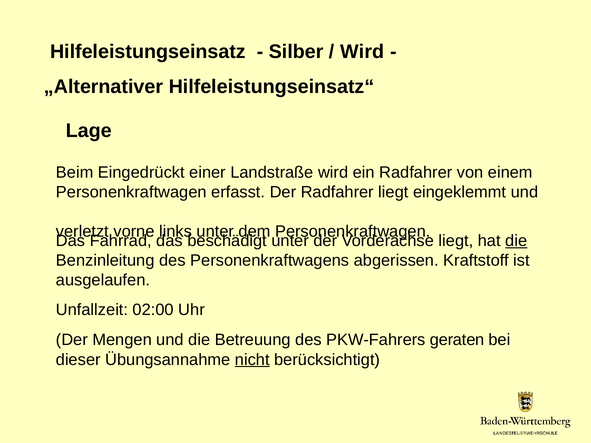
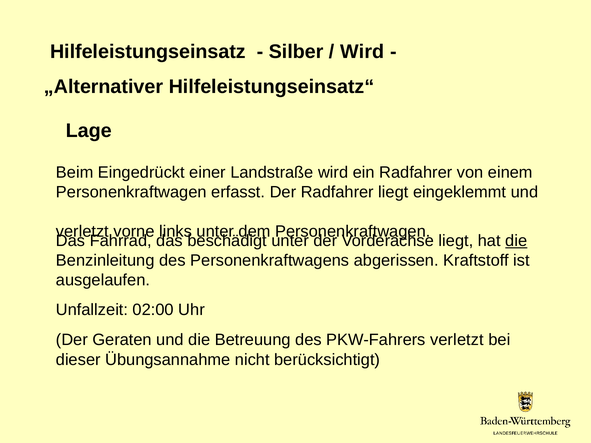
Mengen: Mengen -> Geraten
PKW-Fahrers geraten: geraten -> verletzt
nicht underline: present -> none
